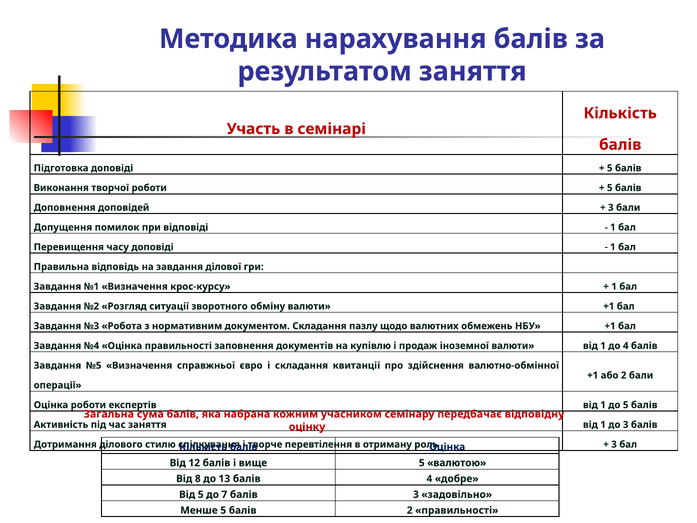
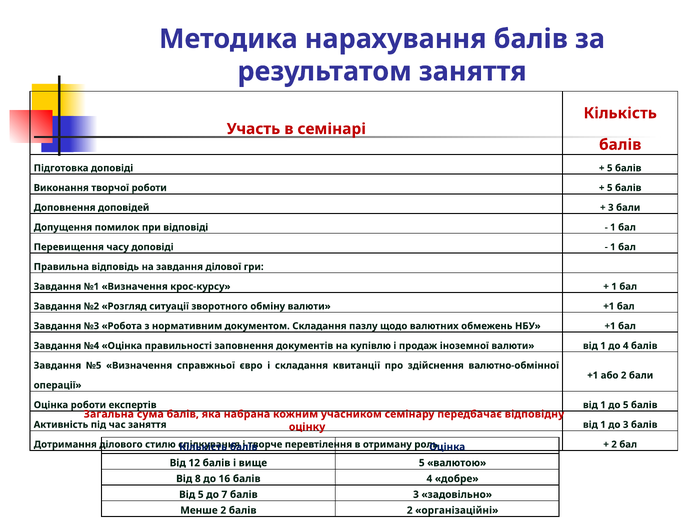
3 at (614, 444): 3 -> 2
13: 13 -> 16
Менше 5: 5 -> 2
2 правильності: правильності -> організаційні
